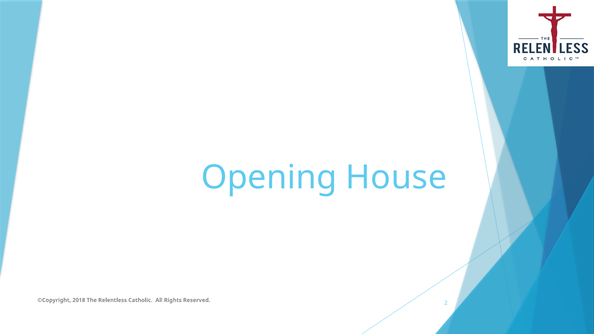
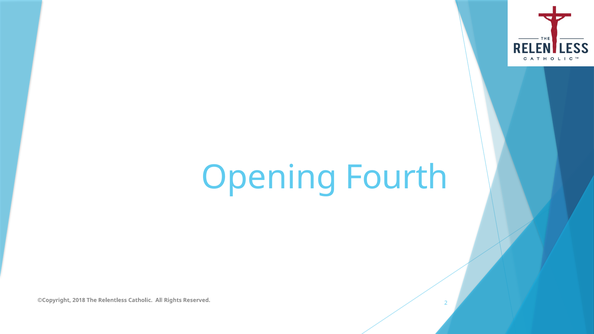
House: House -> Fourth
